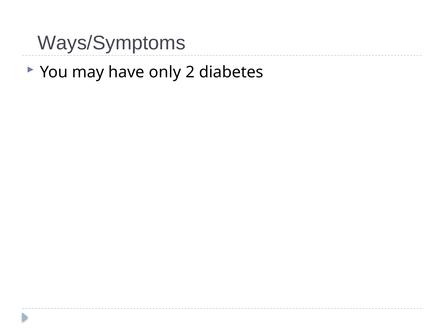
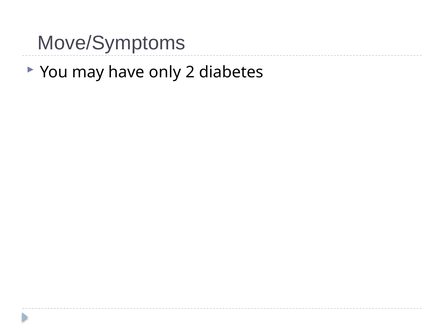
Ways/Symptoms: Ways/Symptoms -> Move/Symptoms
